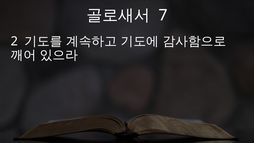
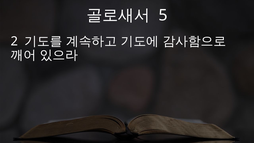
7: 7 -> 5
